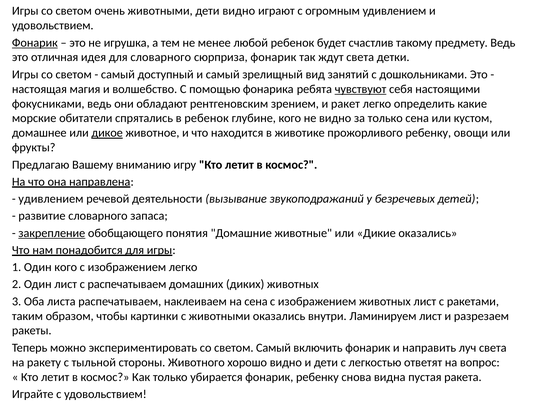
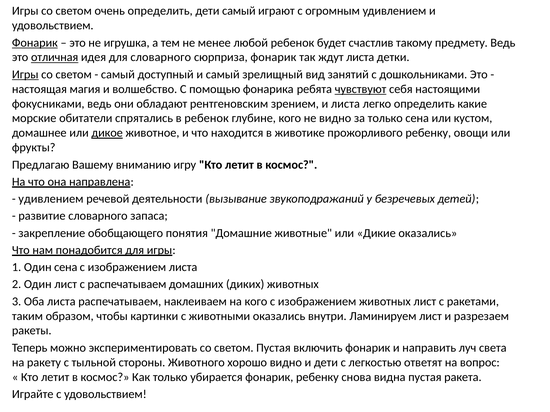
очень животными: животными -> определить
дети видно: видно -> самый
отличная underline: none -> present
ждут света: света -> листа
Игры at (25, 74) underline: none -> present
и ракет: ракет -> листа
закрепление underline: present -> none
Один кого: кого -> сена
изображением легко: легко -> листа
на сена: сена -> кого
светом Самый: Самый -> Пустая
